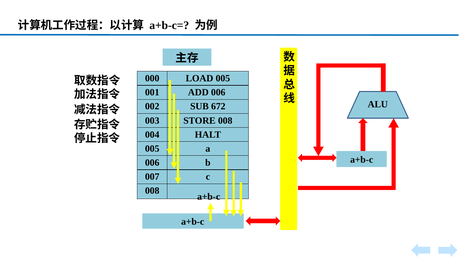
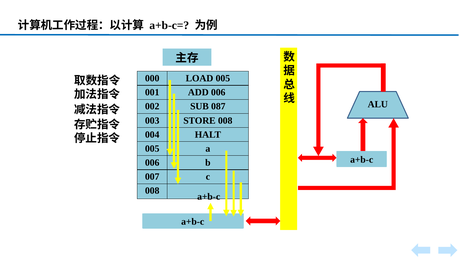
672: 672 -> 087
